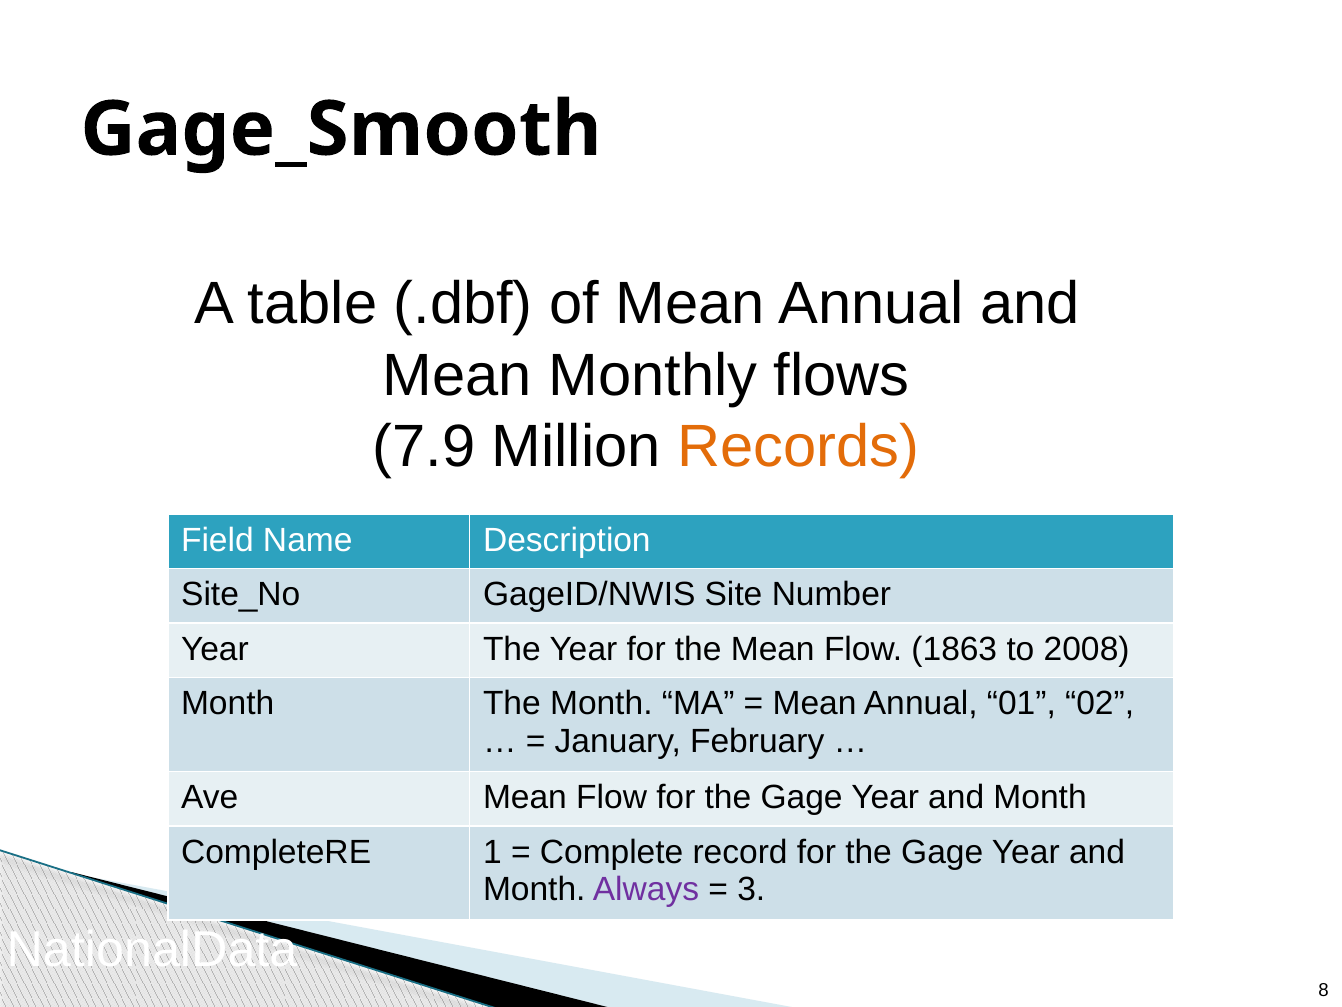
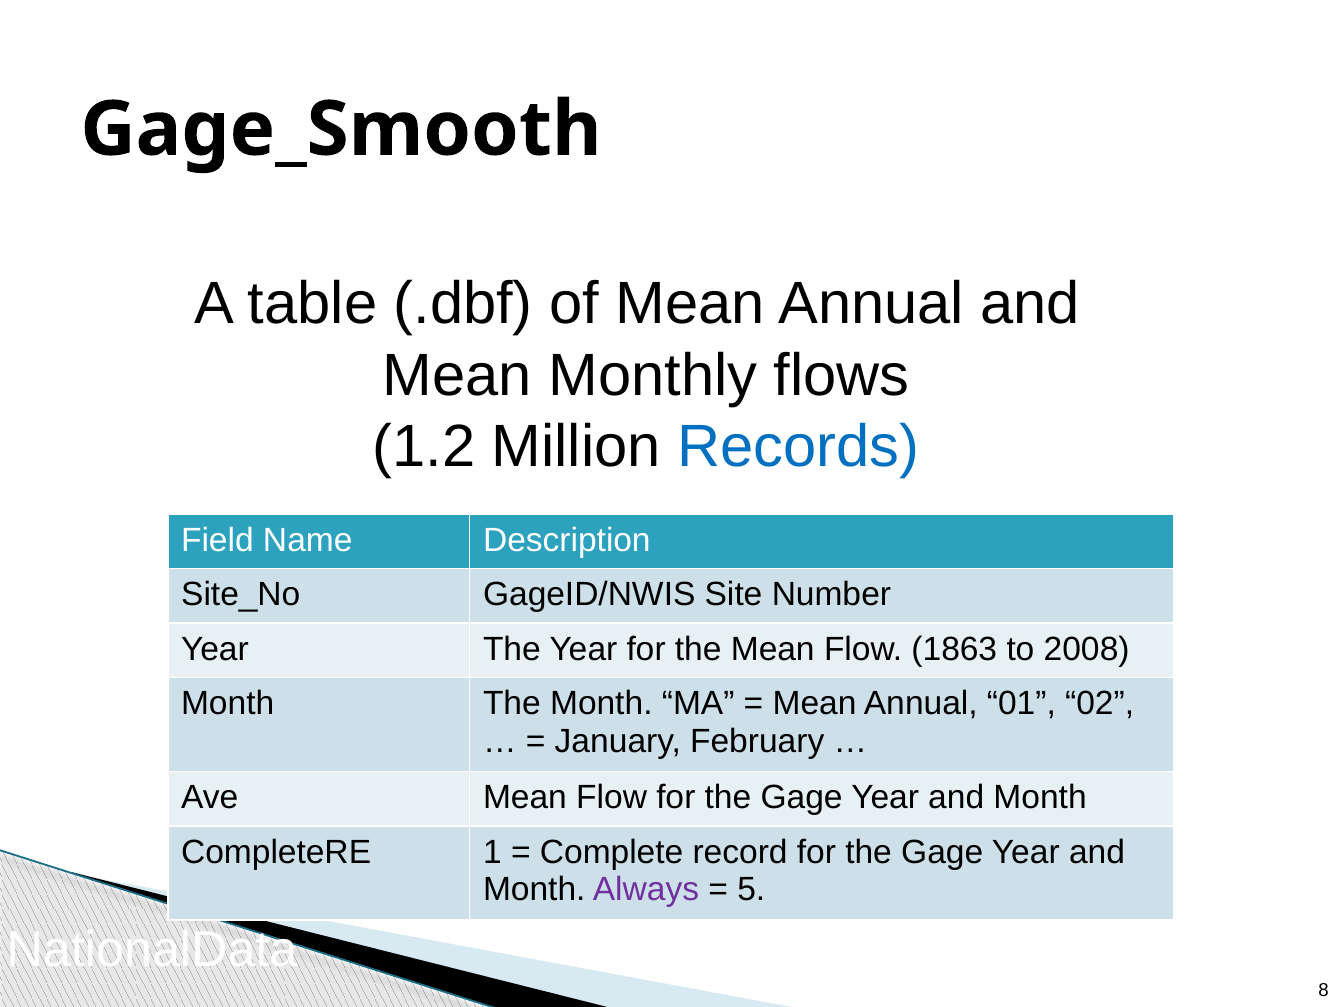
7.9: 7.9 -> 1.2
Records colour: orange -> blue
3: 3 -> 5
